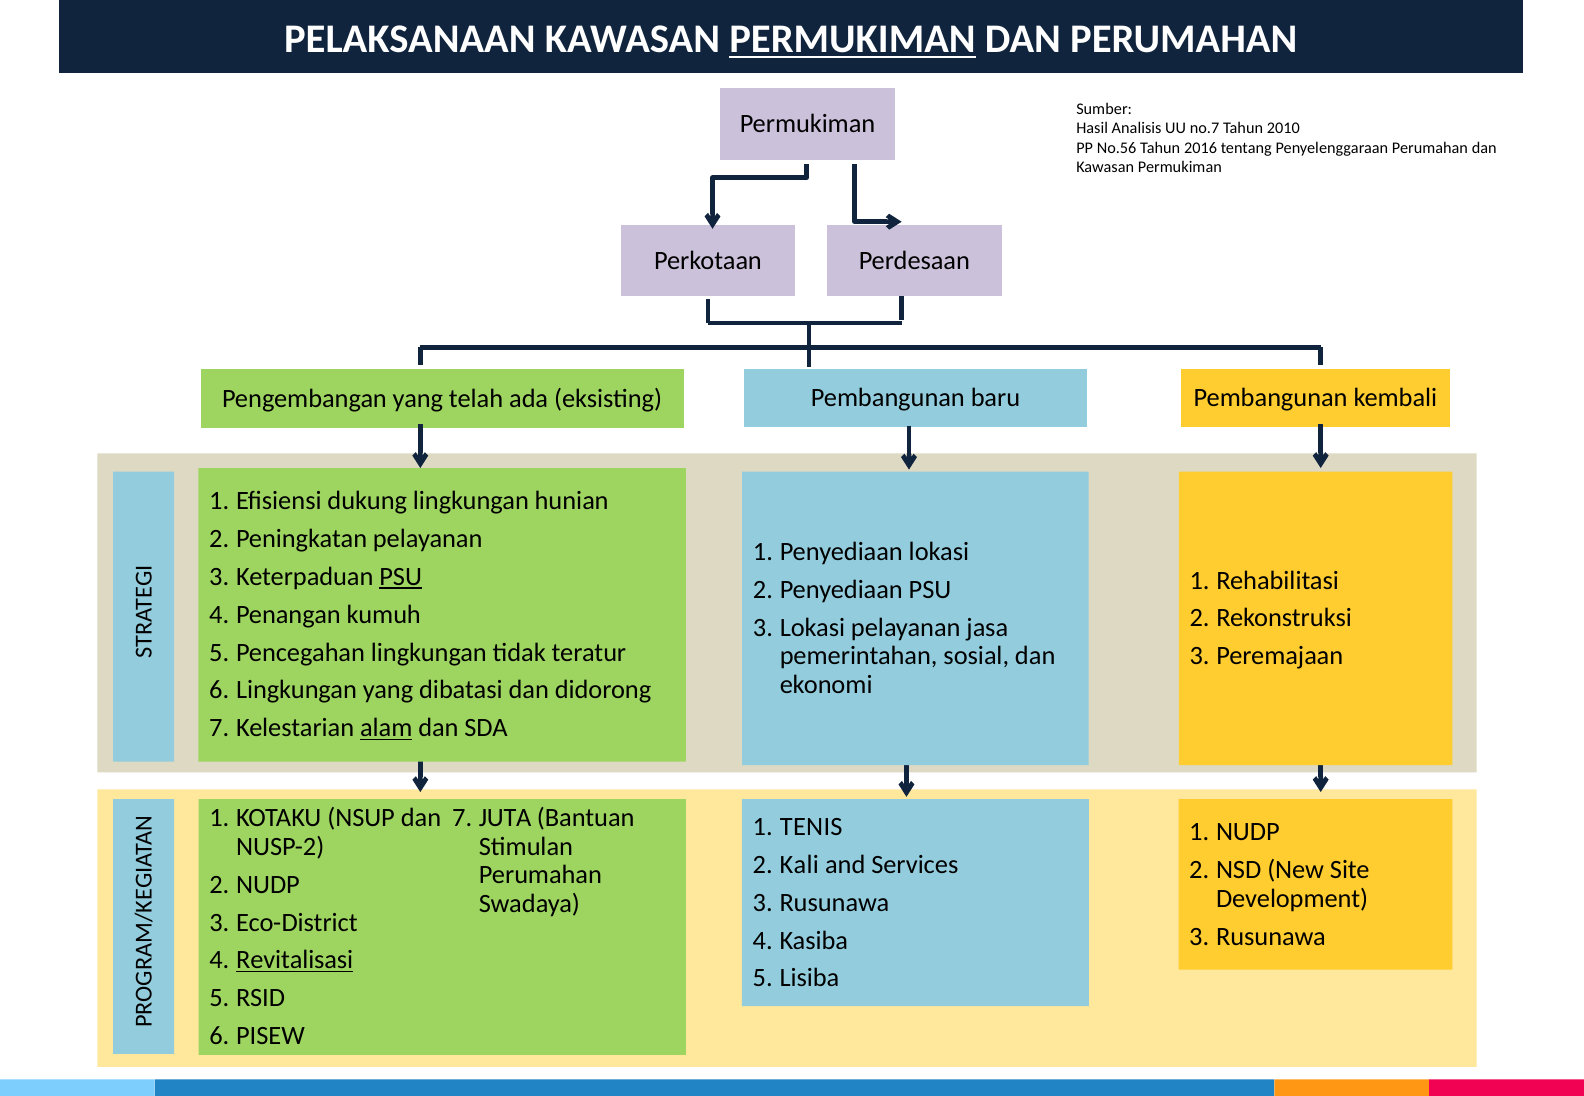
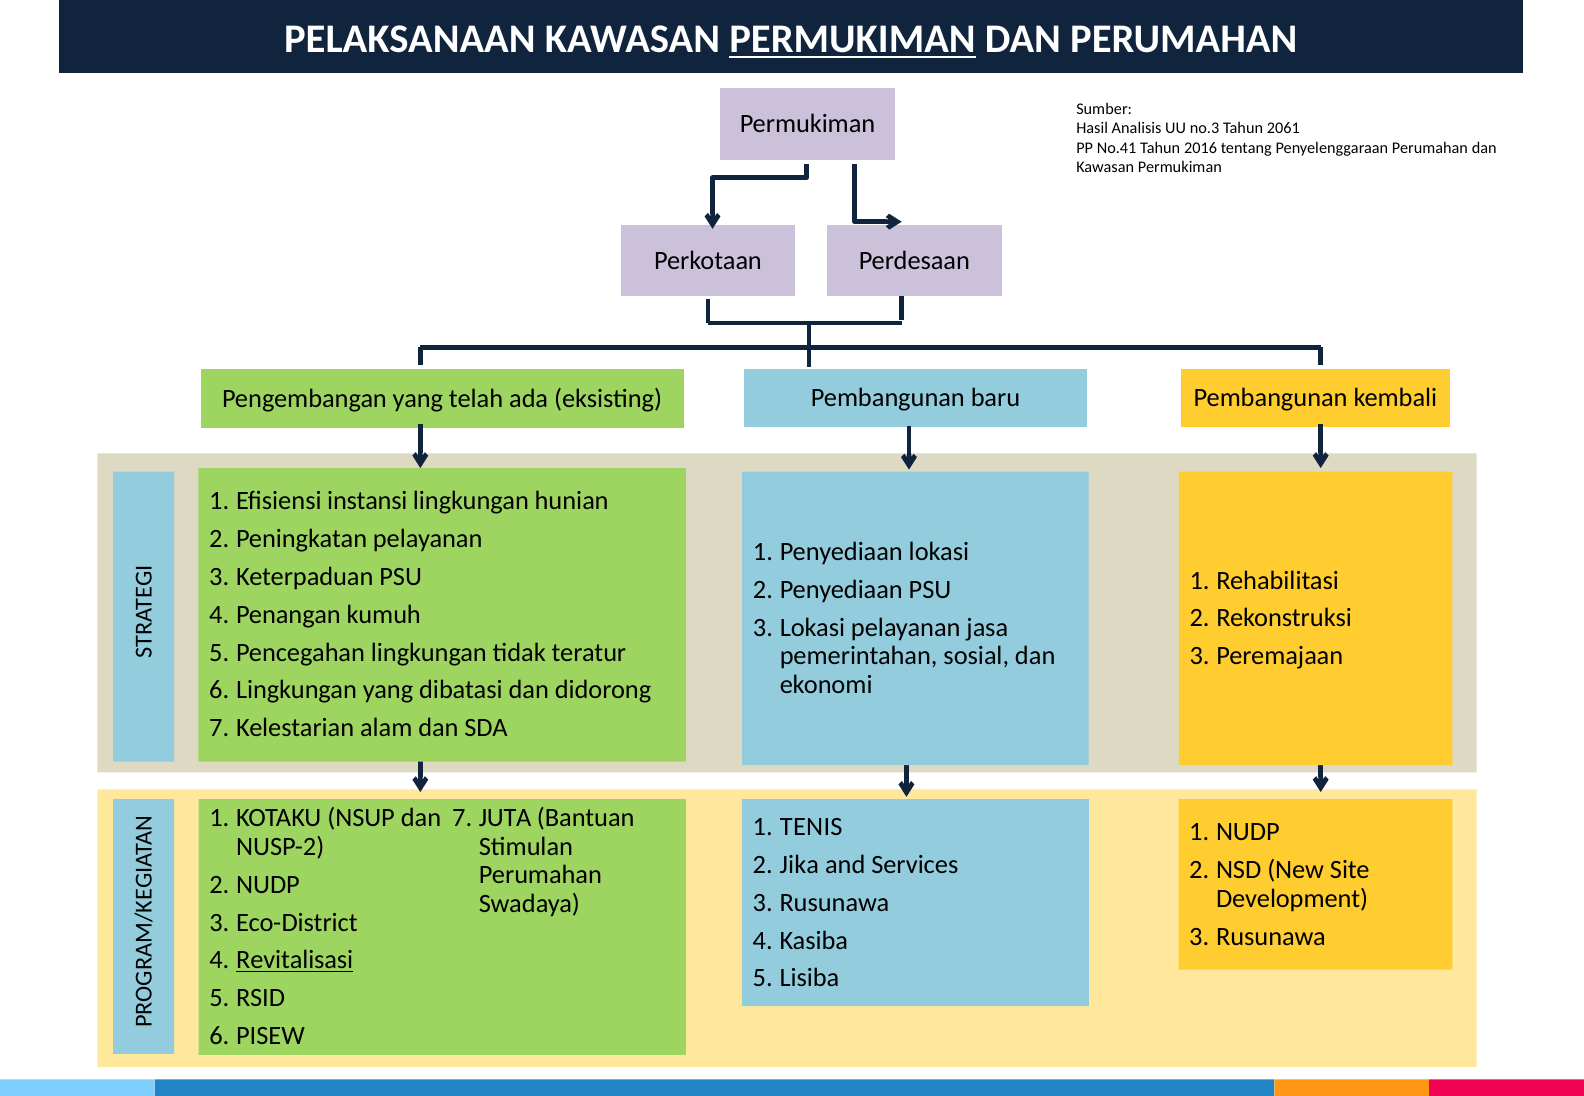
no.7: no.7 -> no.3
2010: 2010 -> 2061
No.56: No.56 -> No.41
dukung: dukung -> instansi
PSU at (401, 577) underline: present -> none
alam underline: present -> none
Kali: Kali -> Jika
